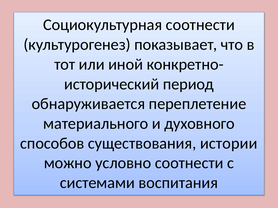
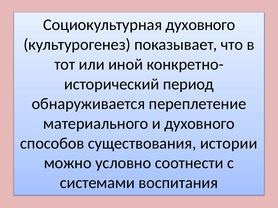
Социокультурная соотнести: соотнести -> духовного
